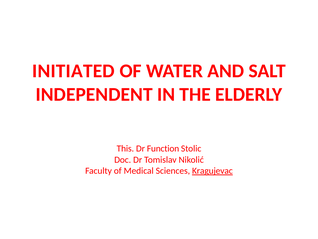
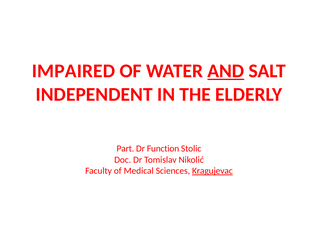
INITIATED: INITIATED -> IMPAIRED
AND underline: none -> present
This: This -> Part
